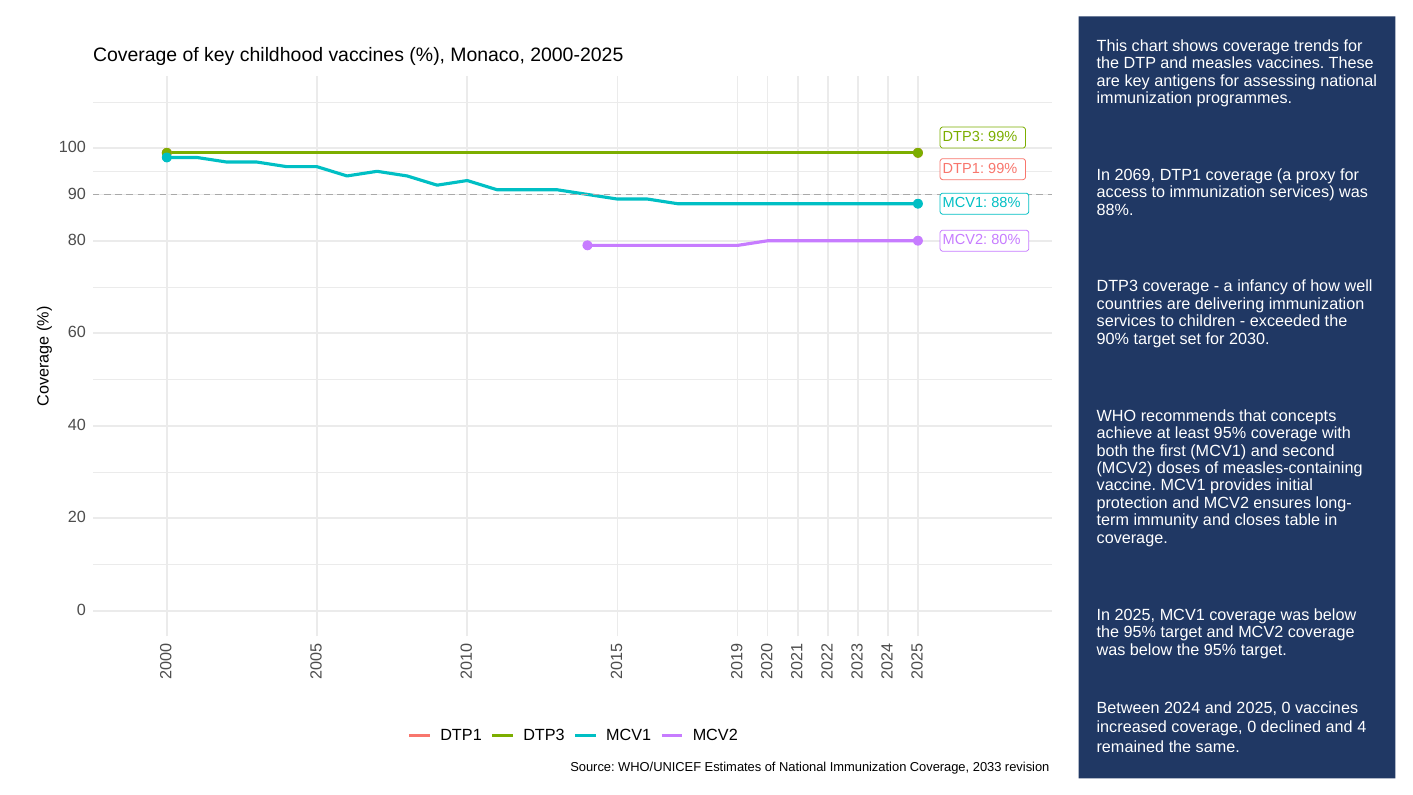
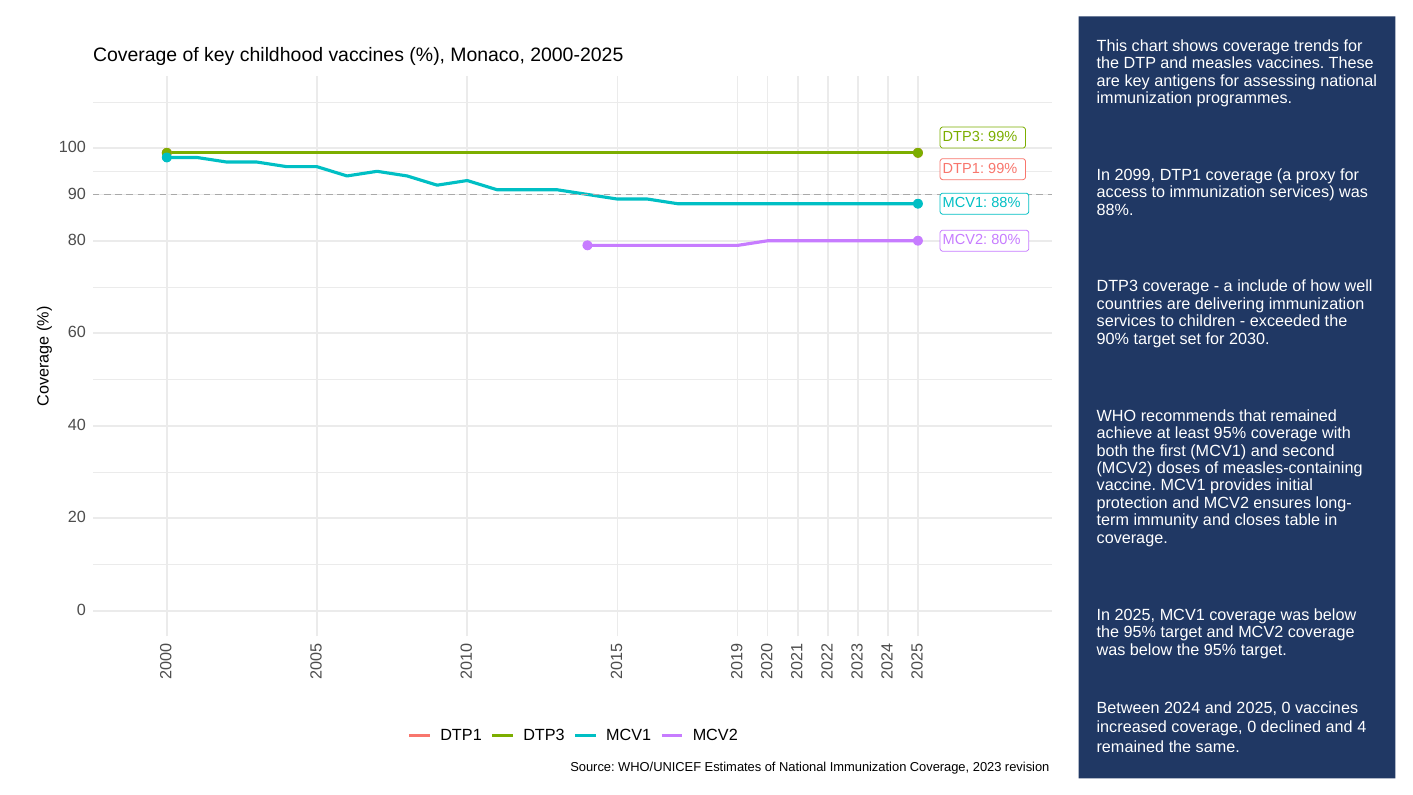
2069: 2069 -> 2099
infancy: infancy -> include
that concepts: concepts -> remained
2033: 2033 -> 2023
